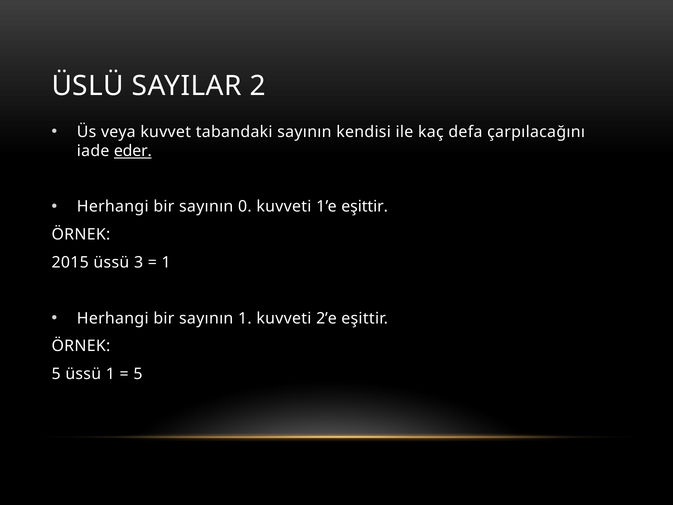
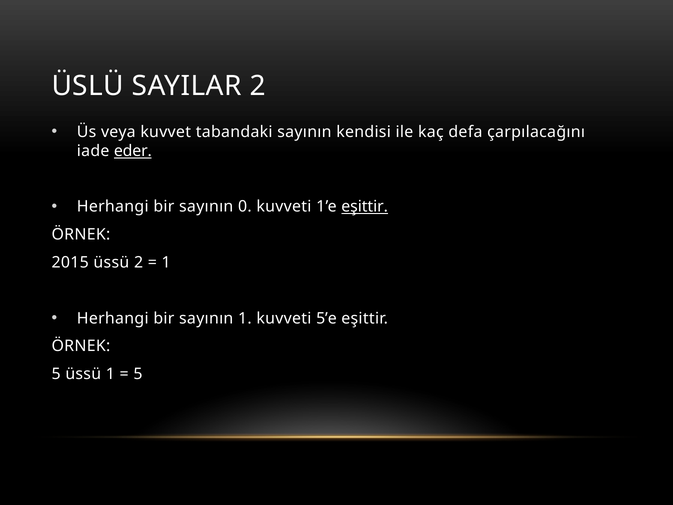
eşittir at (365, 207) underline: none -> present
üssü 3: 3 -> 2
2’e: 2’e -> 5’e
